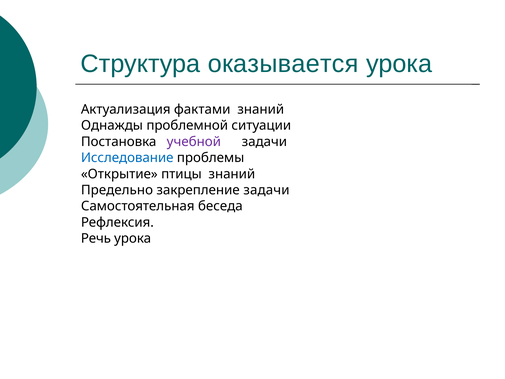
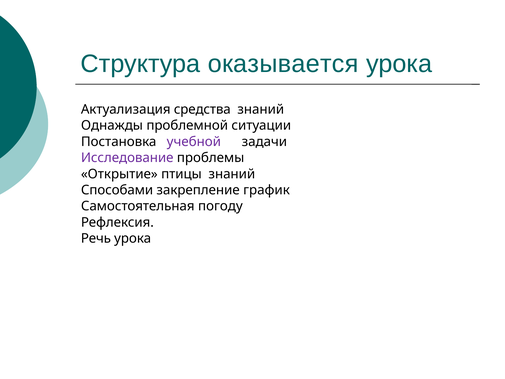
фактами: фактами -> средства
Исследование colour: blue -> purple
Предельно: Предельно -> Способами
закрепление задачи: задачи -> график
беседа: беседа -> погоду
